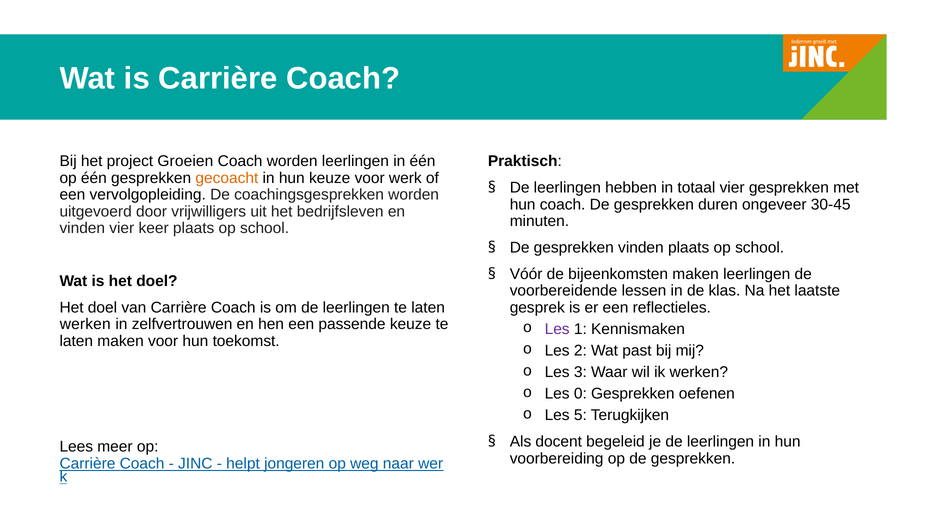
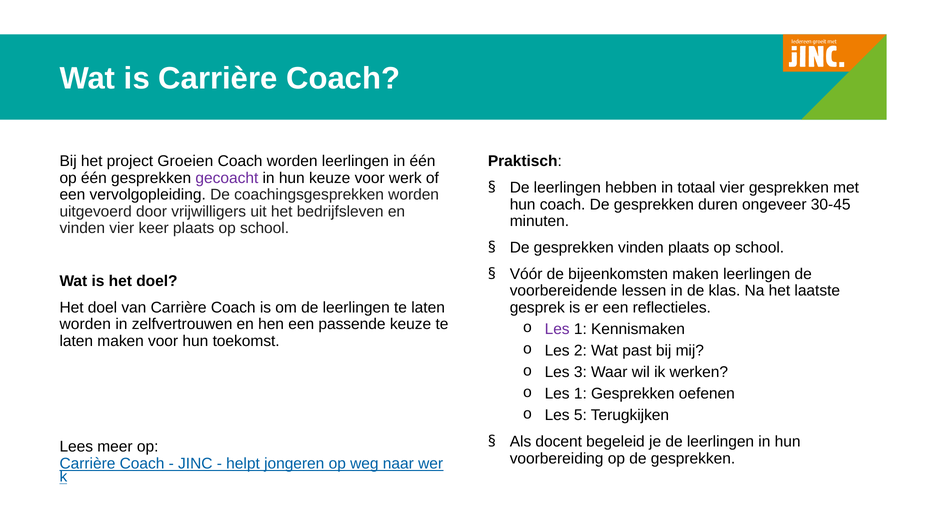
gecoacht colour: orange -> purple
werken at (85, 324): werken -> worden
0 at (580, 394): 0 -> 1
